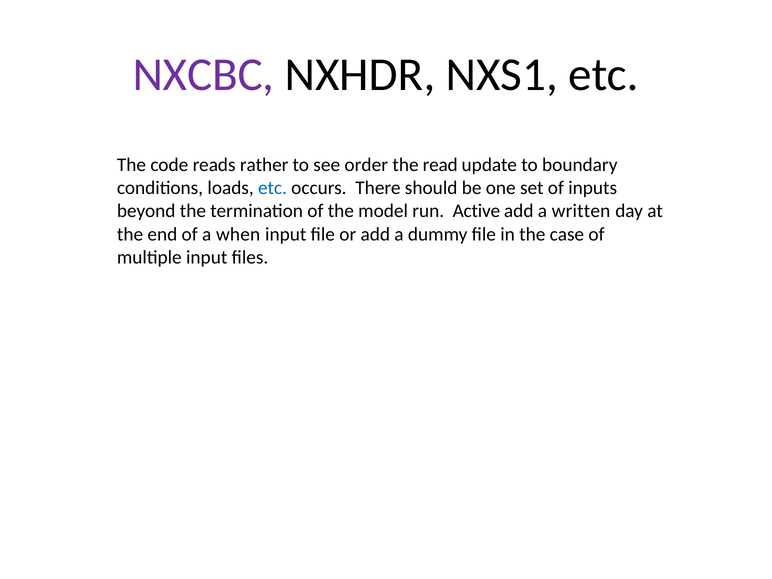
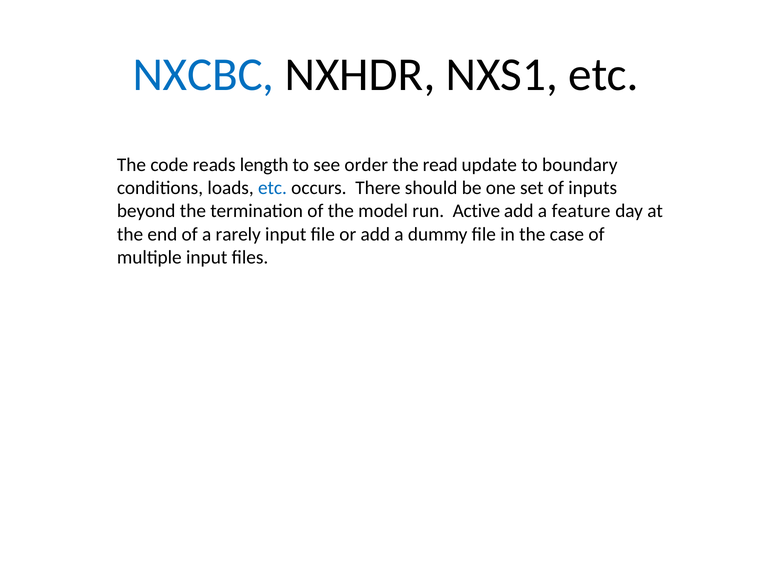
NXCBC colour: purple -> blue
rather: rather -> length
written: written -> feature
when: when -> rarely
